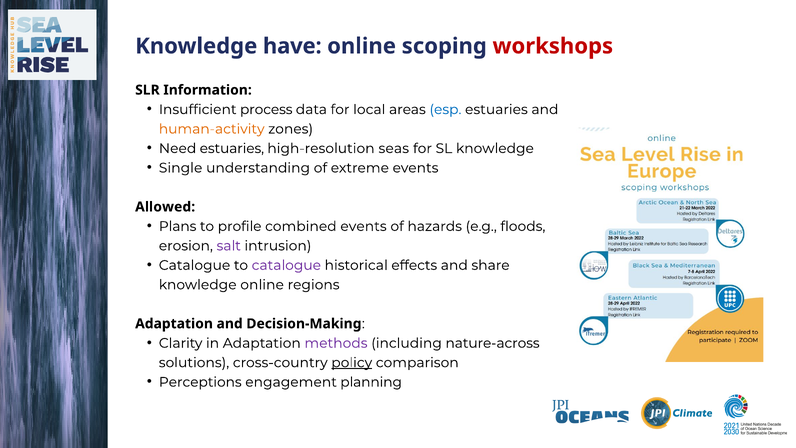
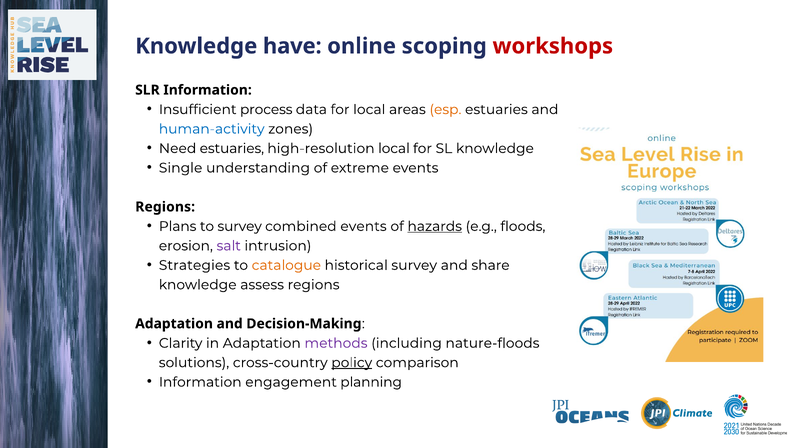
esp colour: blue -> orange
human-activity colour: orange -> blue
high-resolution seas: seas -> local
Allowed at (165, 207): Allowed -> Regions
to profile: profile -> survey
hazards underline: none -> present
Catalogue at (195, 265): Catalogue -> Strategies
catalogue at (286, 265) colour: purple -> orange
historical effects: effects -> survey
knowledge online: online -> assess
nature-across: nature-across -> nature-floods
Perceptions at (200, 382): Perceptions -> Information
